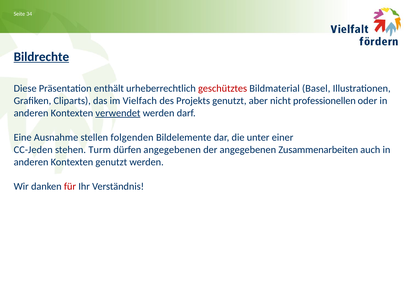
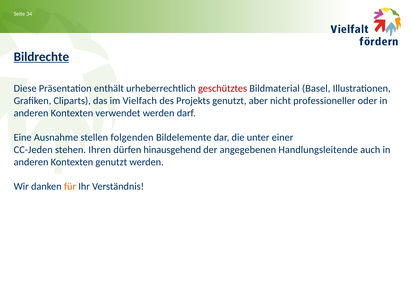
professionellen: professionellen -> professioneller
verwendet underline: present -> none
Turm: Turm -> Ihren
dürfen angegebenen: angegebenen -> hinausgehend
Zusammenarbeiten: Zusammenarbeiten -> Handlungsleitende
für colour: red -> orange
